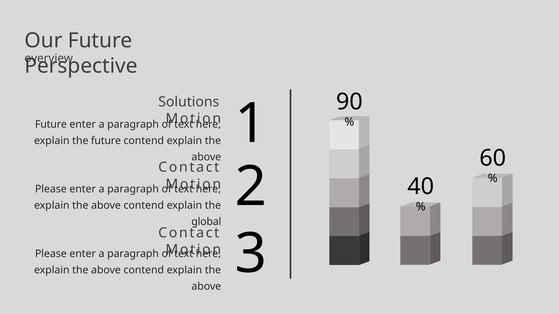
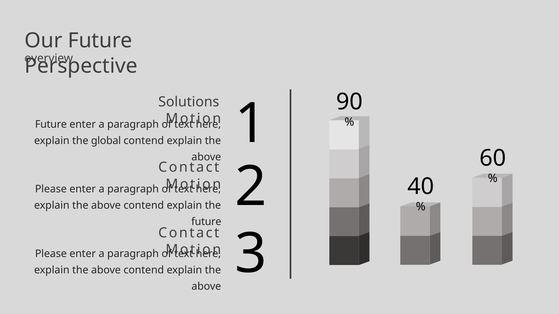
the future: future -> global
global at (206, 222): global -> future
